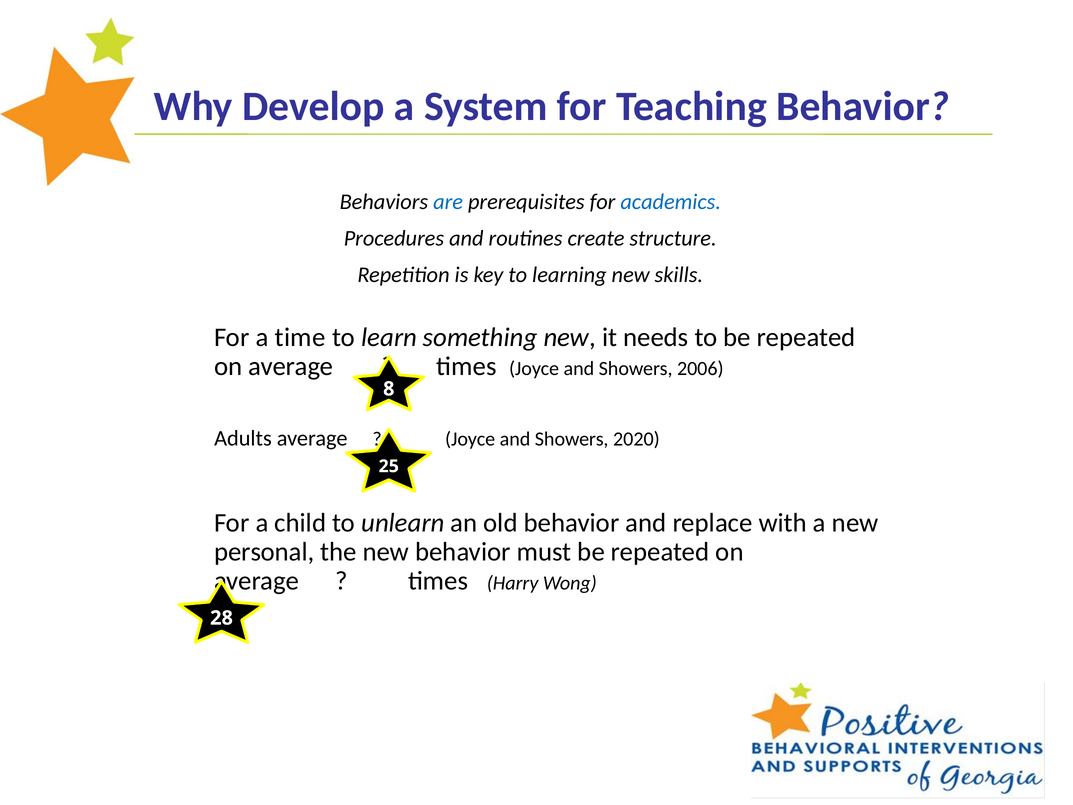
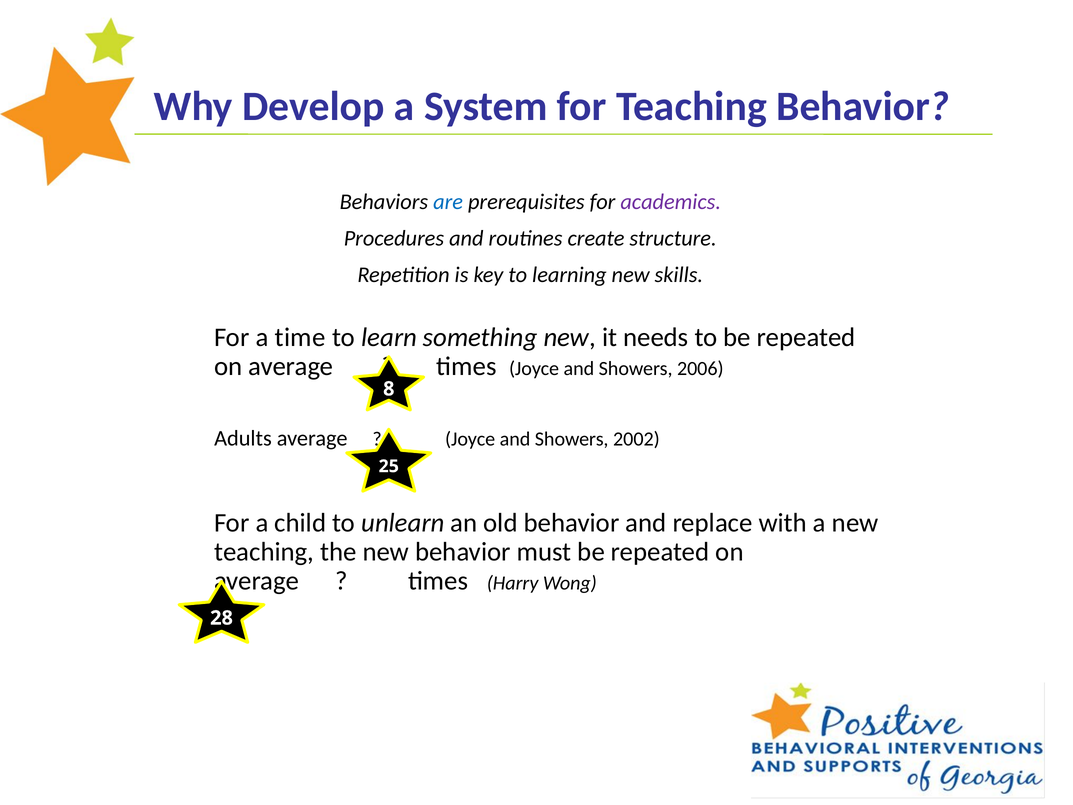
academics colour: blue -> purple
2020: 2020 -> 2002
personal at (264, 552): personal -> teaching
